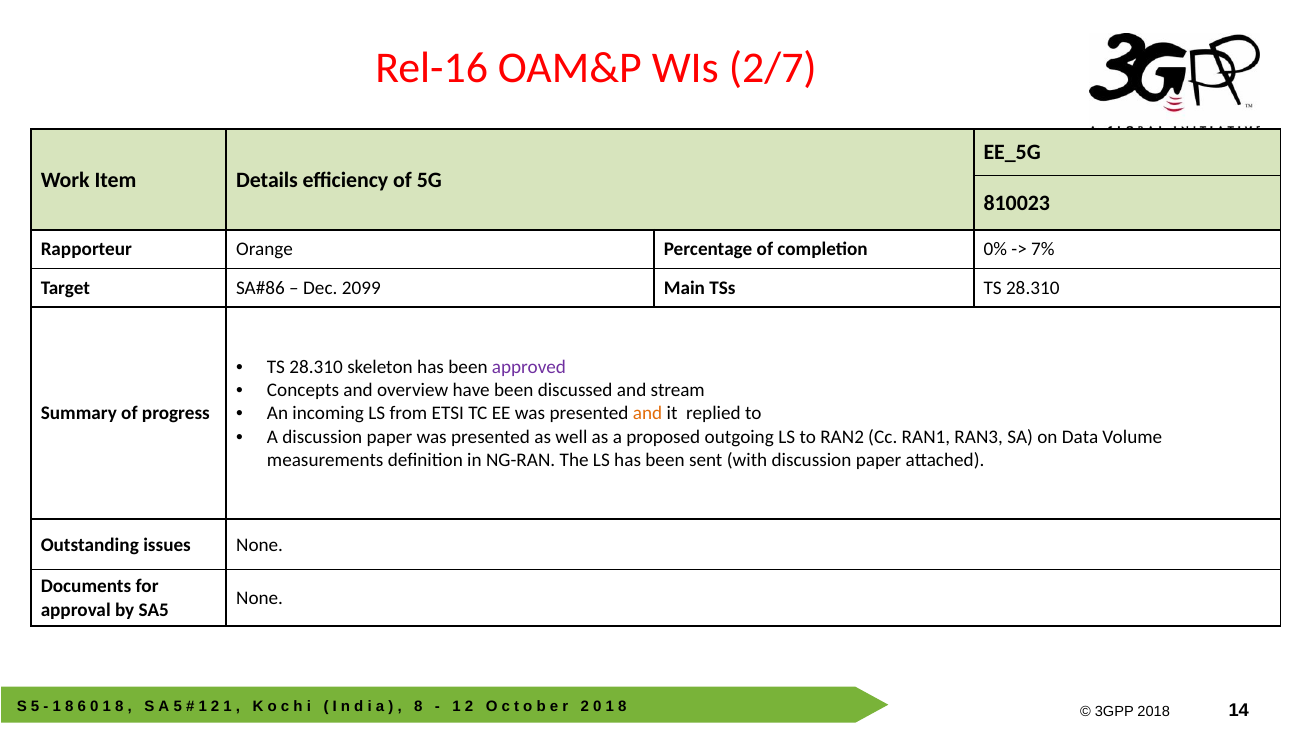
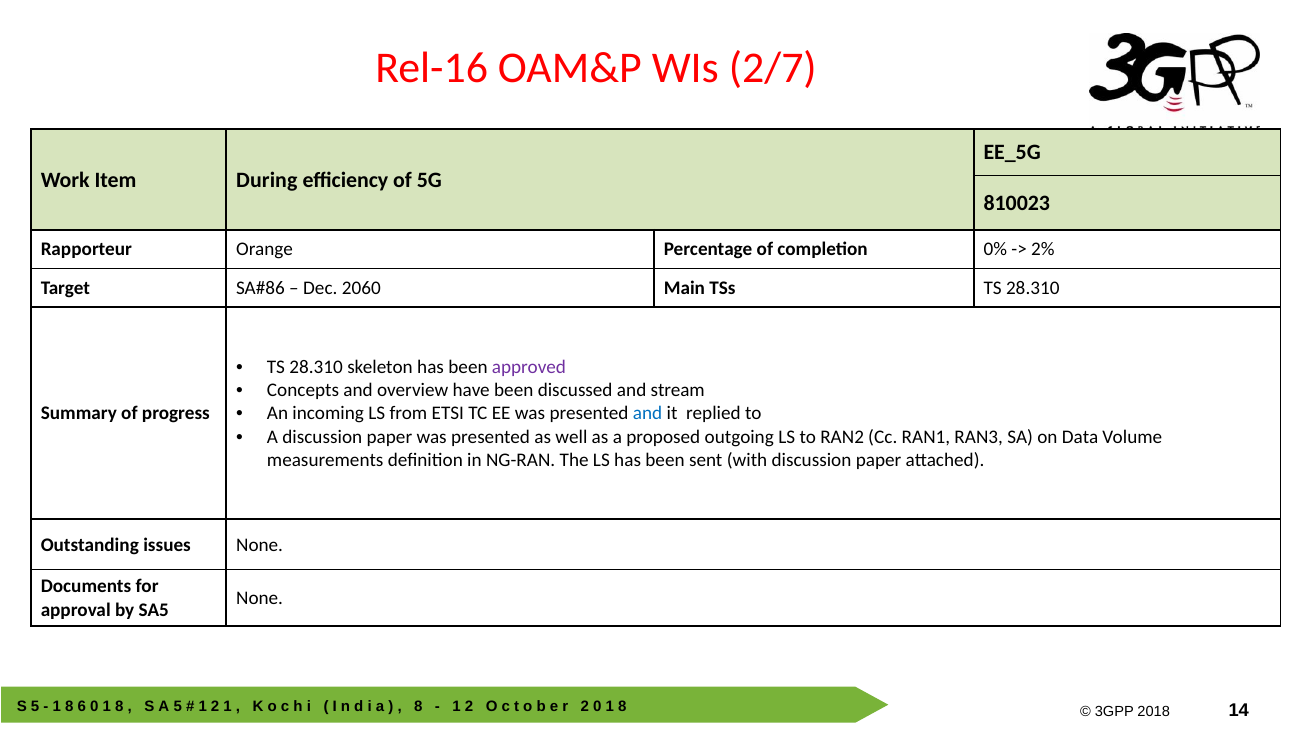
Details: Details -> During
7%: 7% -> 2%
2099: 2099 -> 2060
and at (648, 413) colour: orange -> blue
